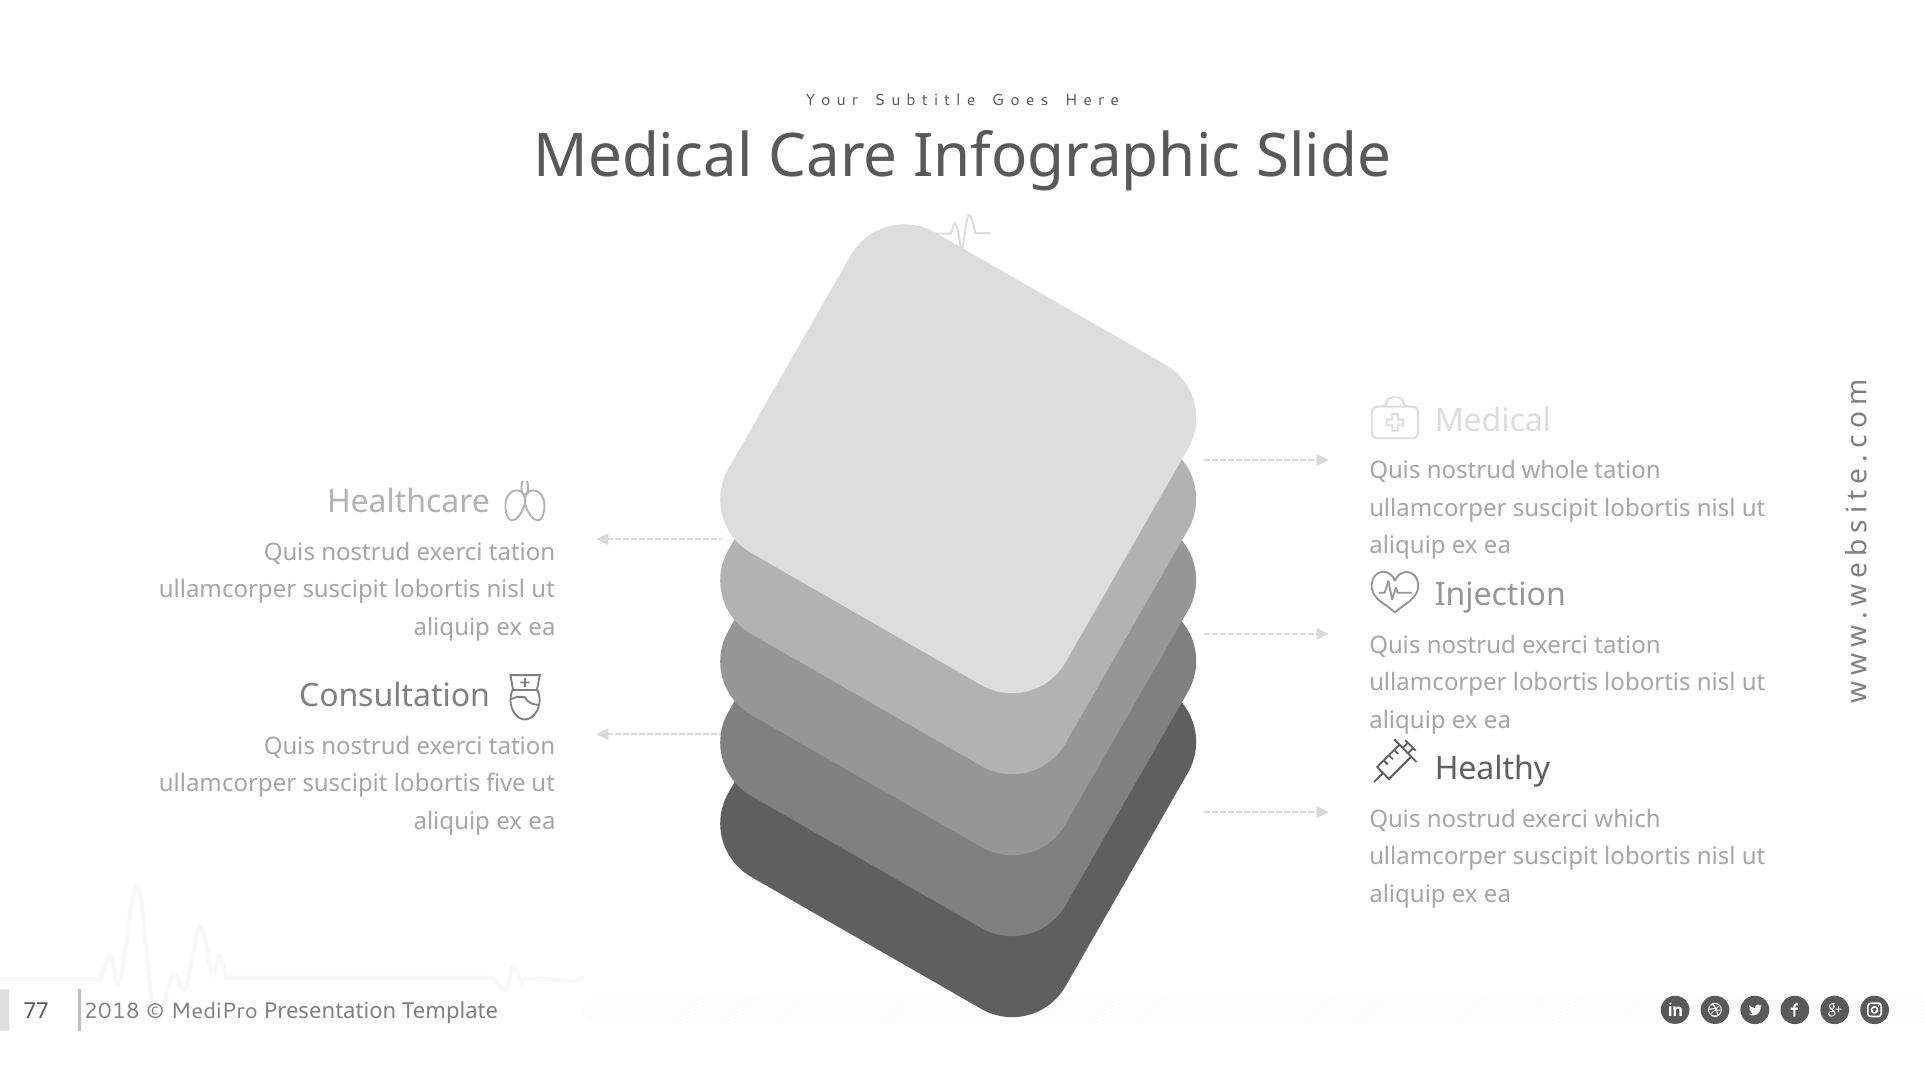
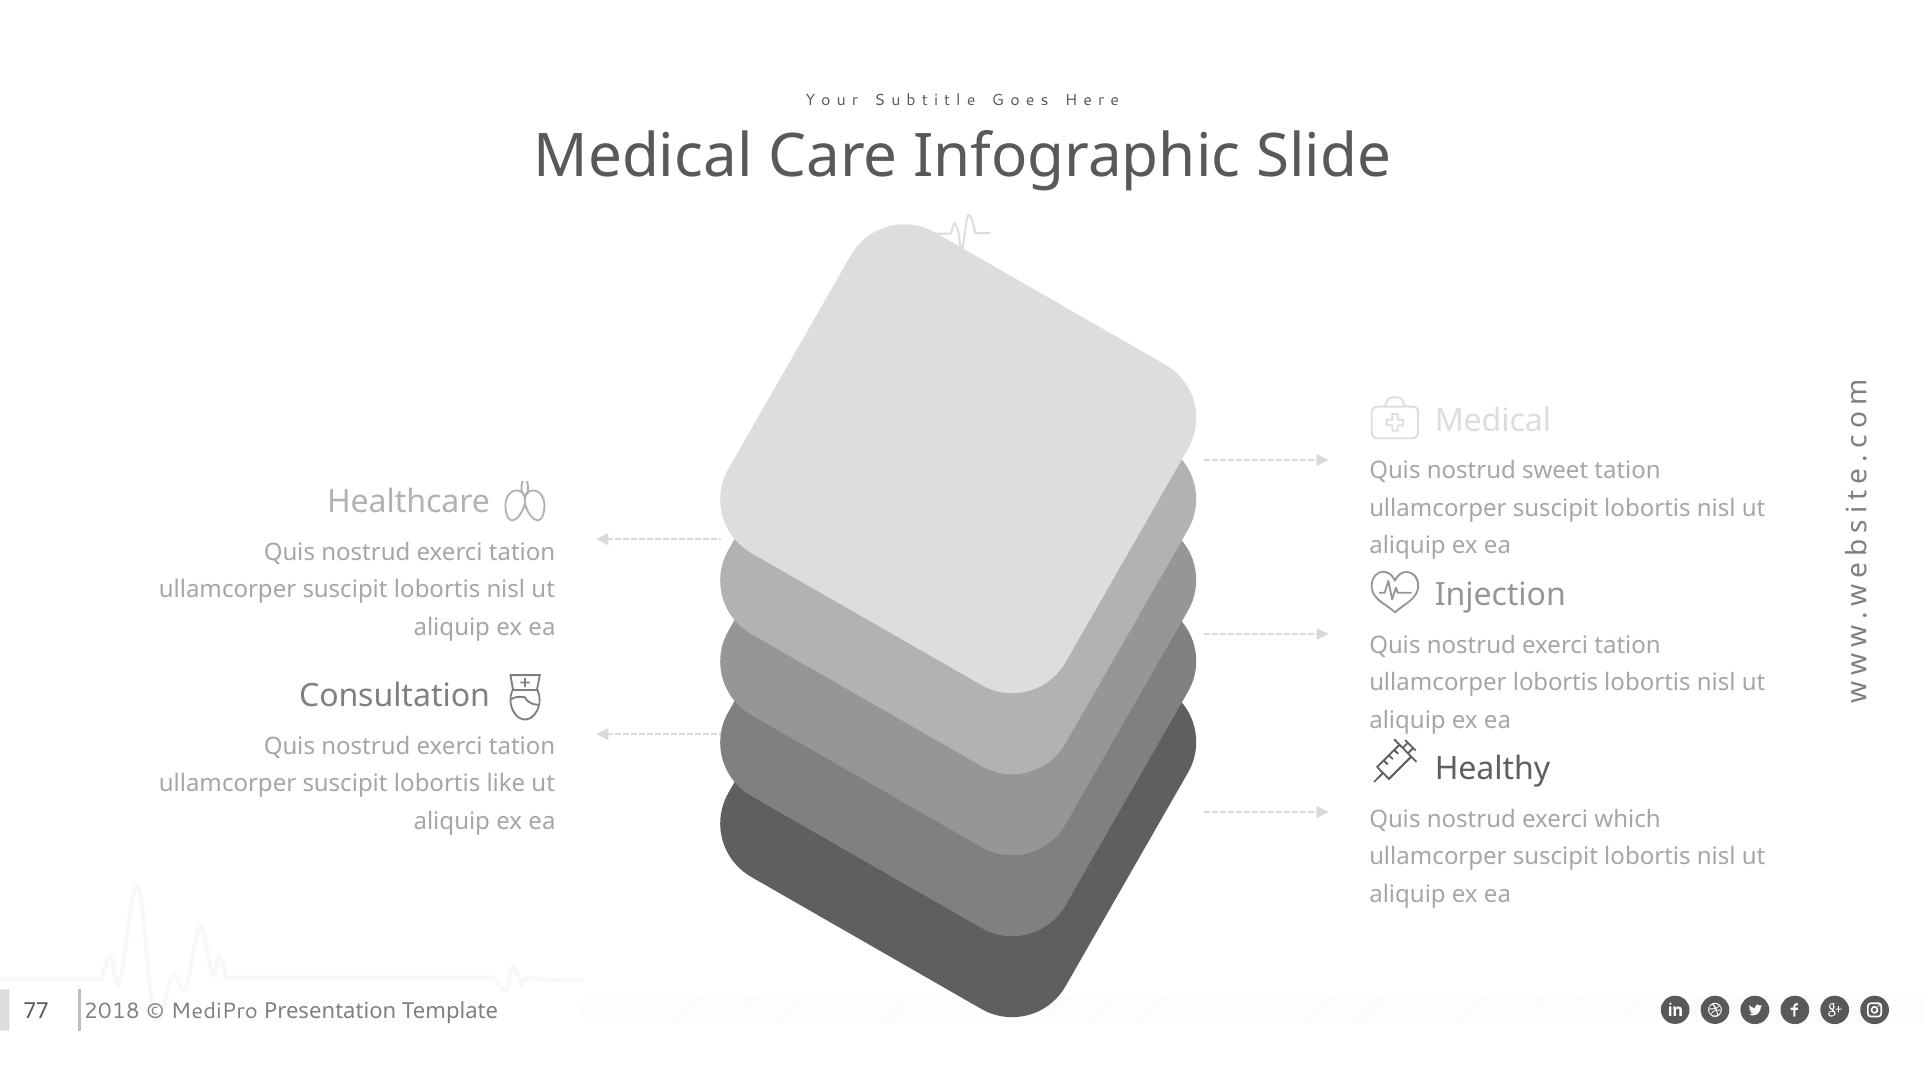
whole: whole -> sweet
five: five -> like
